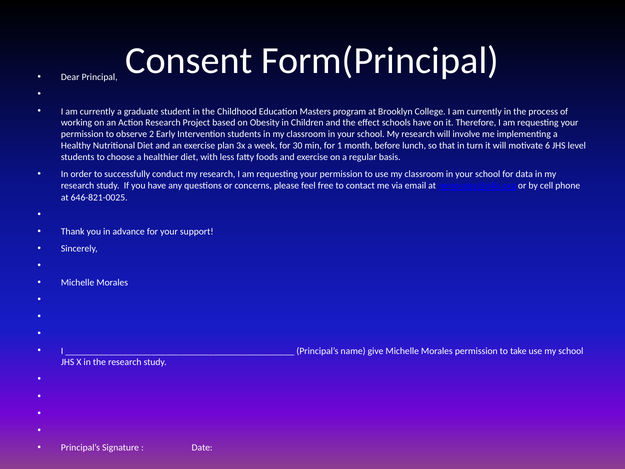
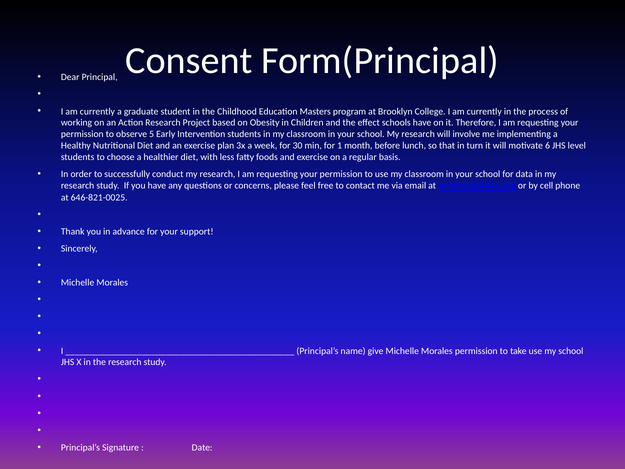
2: 2 -> 5
